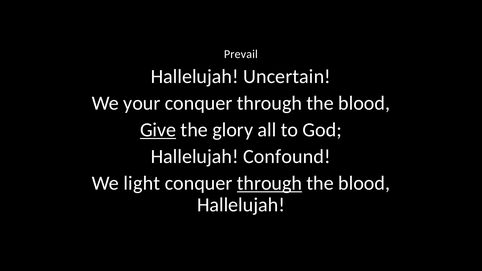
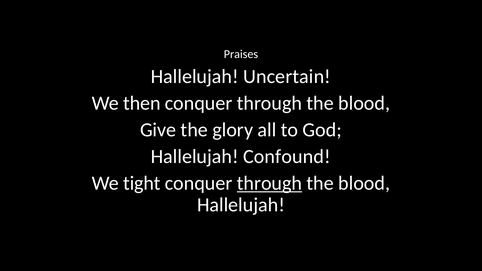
Prevail: Prevail -> Praises
your: your -> then
Give underline: present -> none
light: light -> tight
